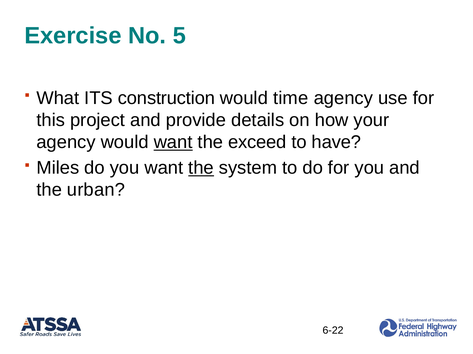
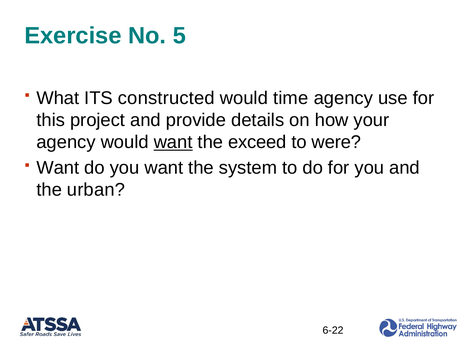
construction: construction -> constructed
have: have -> were
Miles at (58, 168): Miles -> Want
the at (201, 168) underline: present -> none
